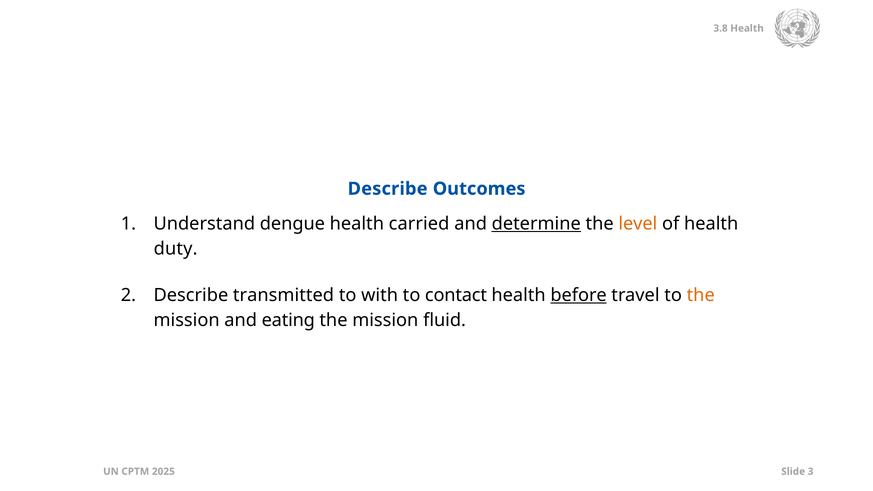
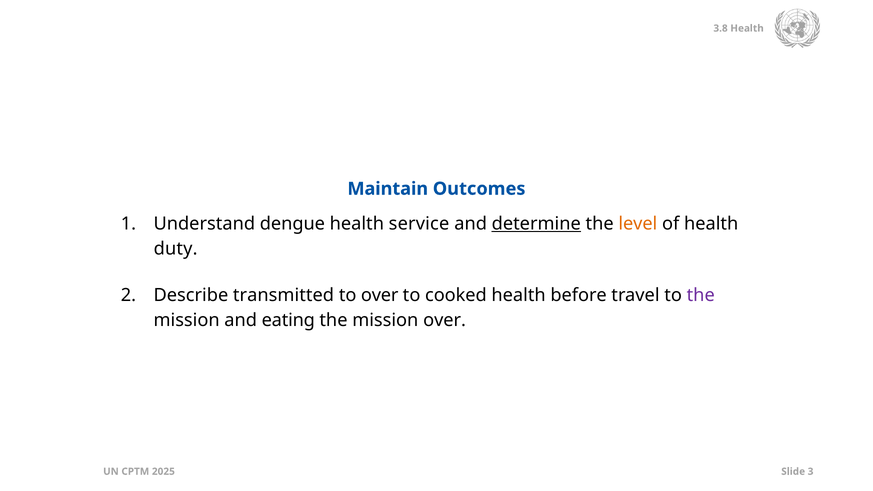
Describe at (388, 189): Describe -> Maintain
carried: carried -> service
to with: with -> over
contact: contact -> cooked
before underline: present -> none
the at (701, 295) colour: orange -> purple
mission fluid: fluid -> over
